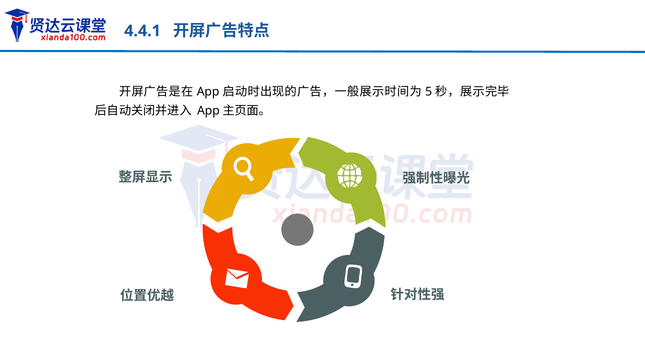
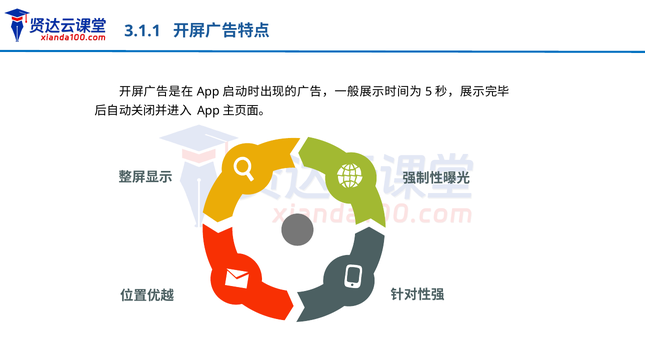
4.4.1: 4.4.1 -> 3.1.1
